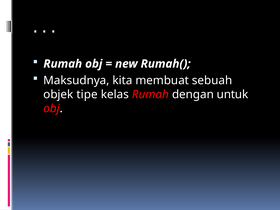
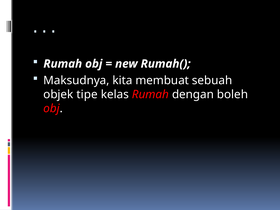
untuk: untuk -> boleh
